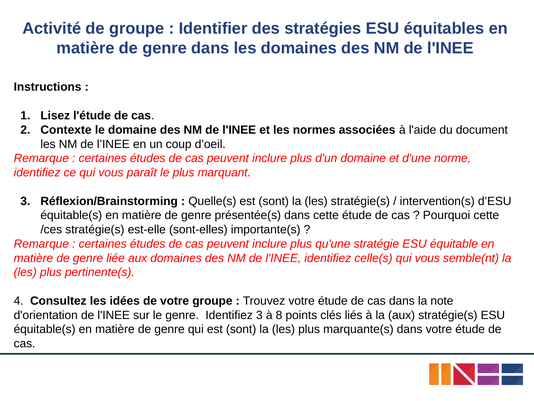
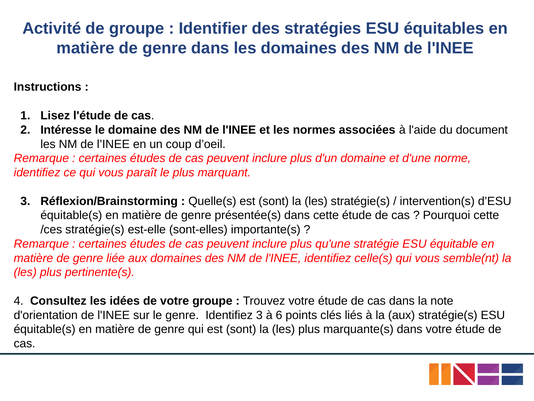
Contexte: Contexte -> Intéresse
8: 8 -> 6
